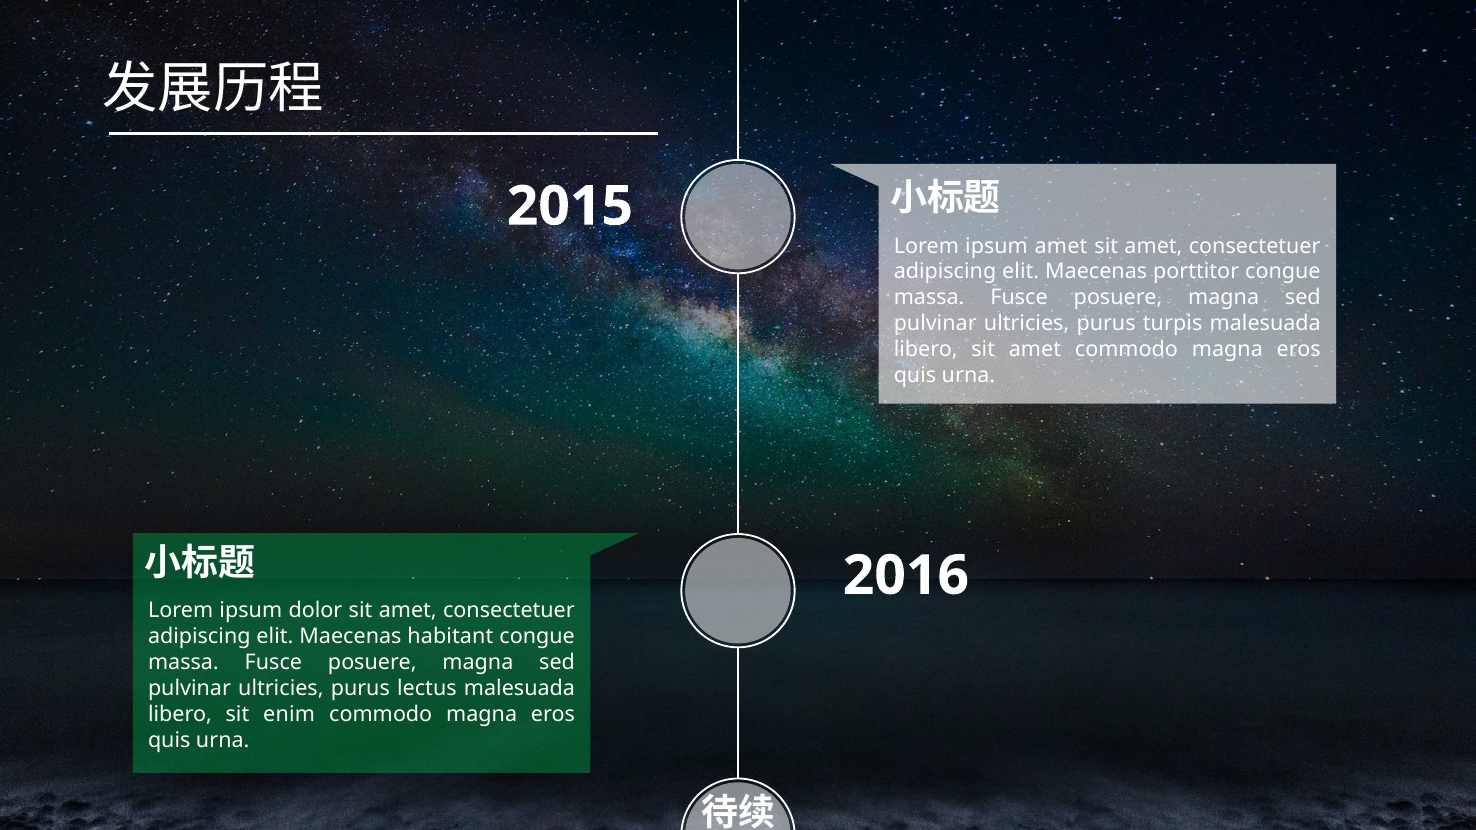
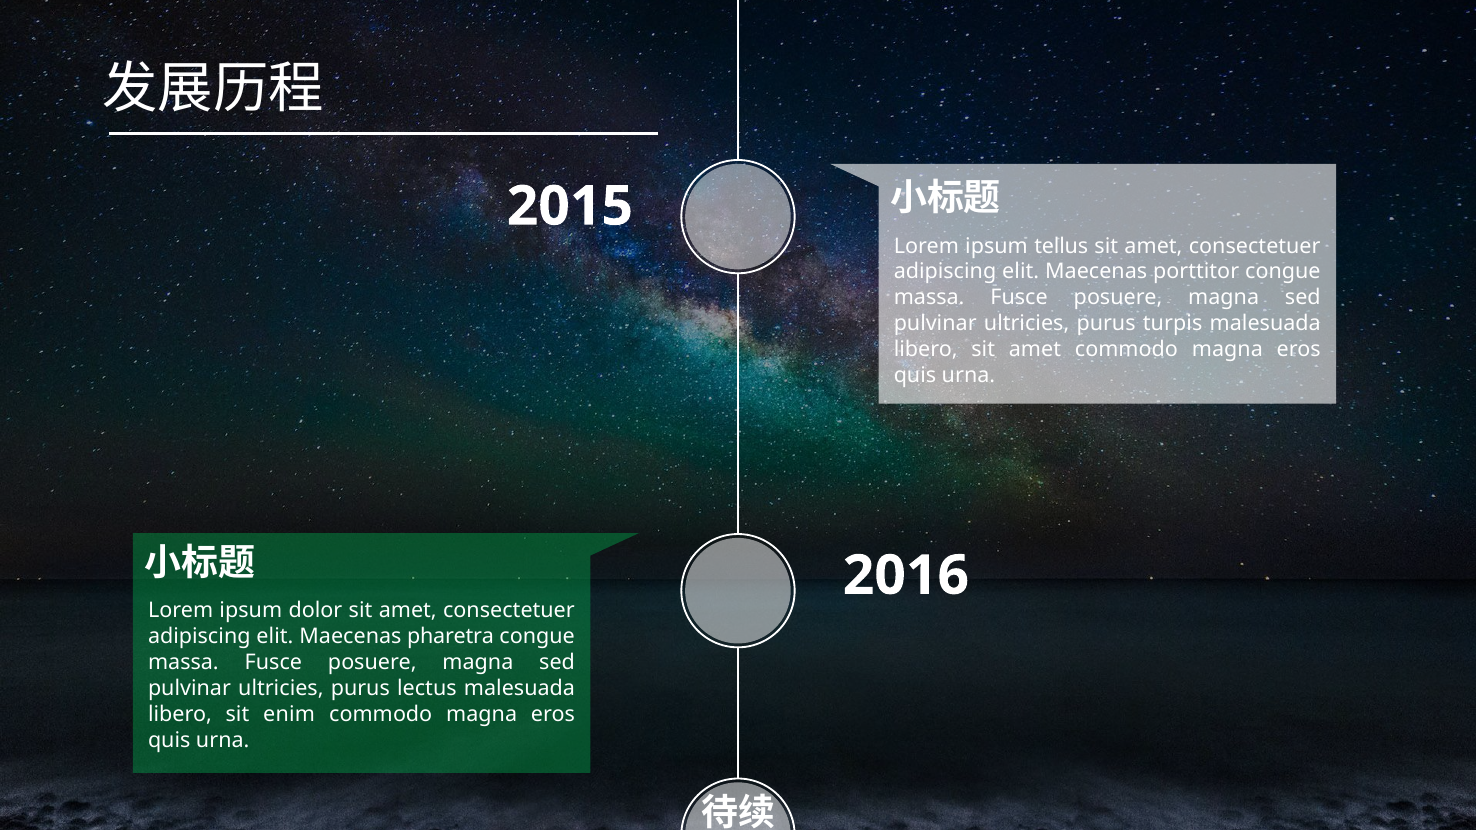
ipsum amet: amet -> tellus
habitant: habitant -> pharetra
